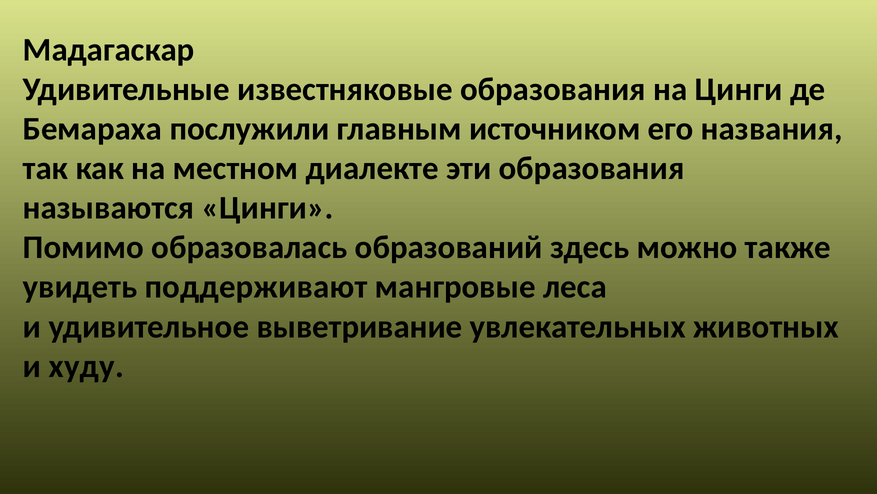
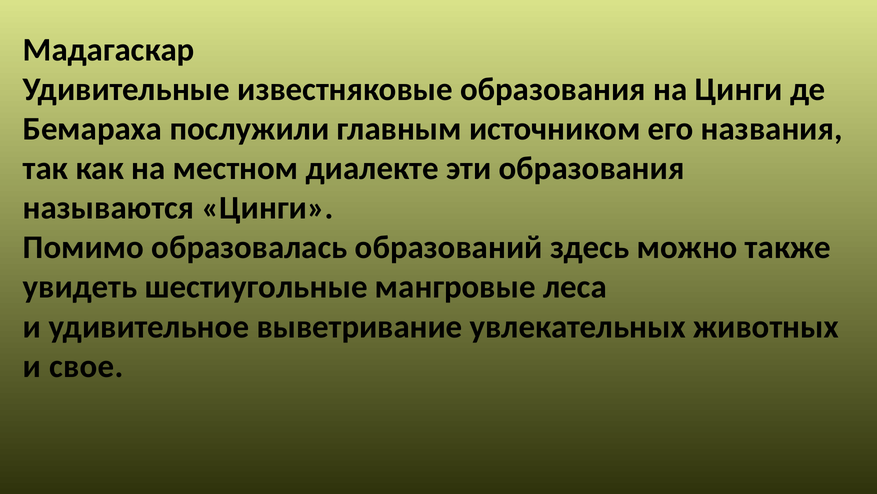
поддерживают: поддерживают -> шестиугольные
худу: худу -> свое
